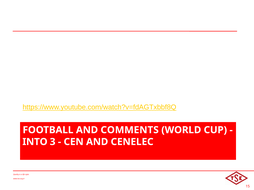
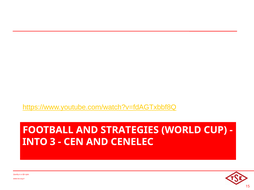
COMMENTS: COMMENTS -> STRATEGIES
